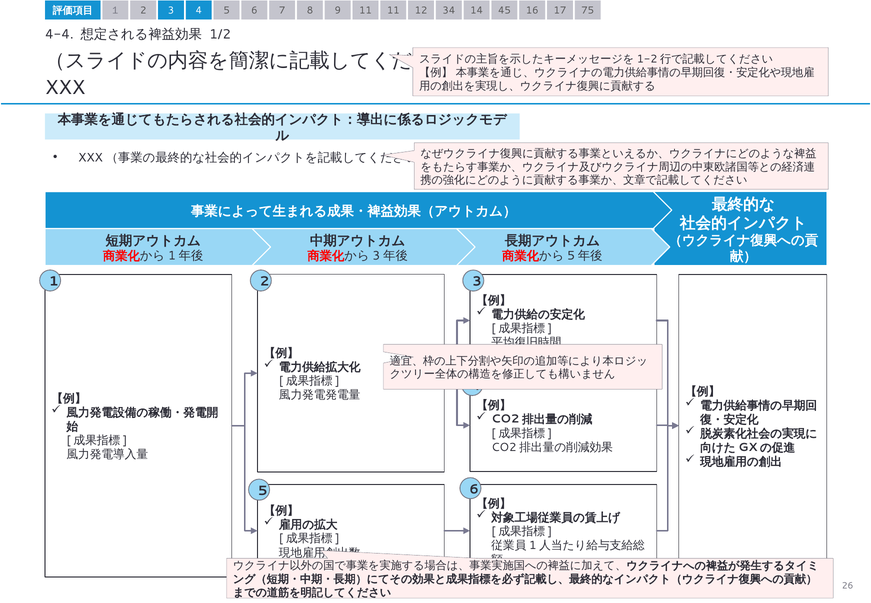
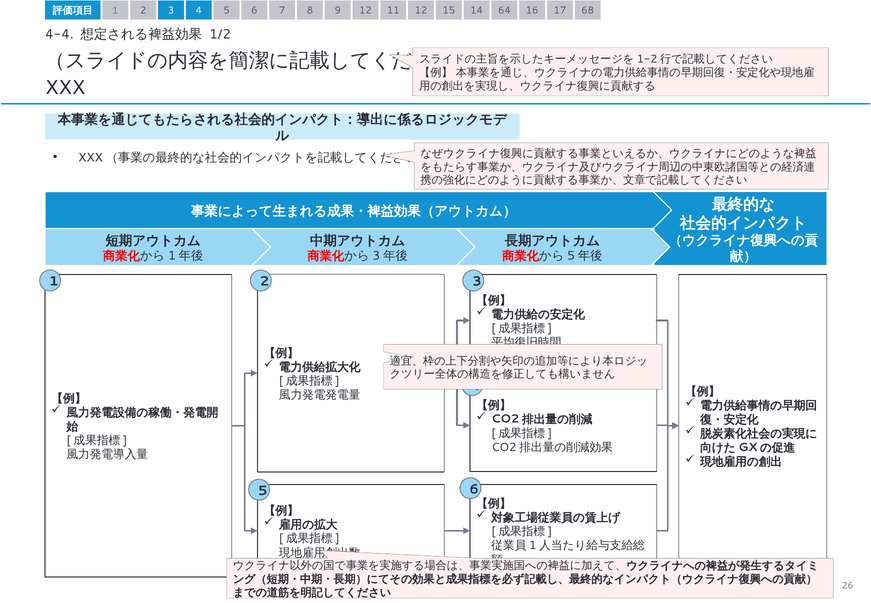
9 11: 11 -> 12
34: 34 -> 15
45: 45 -> 64
75: 75 -> 68
